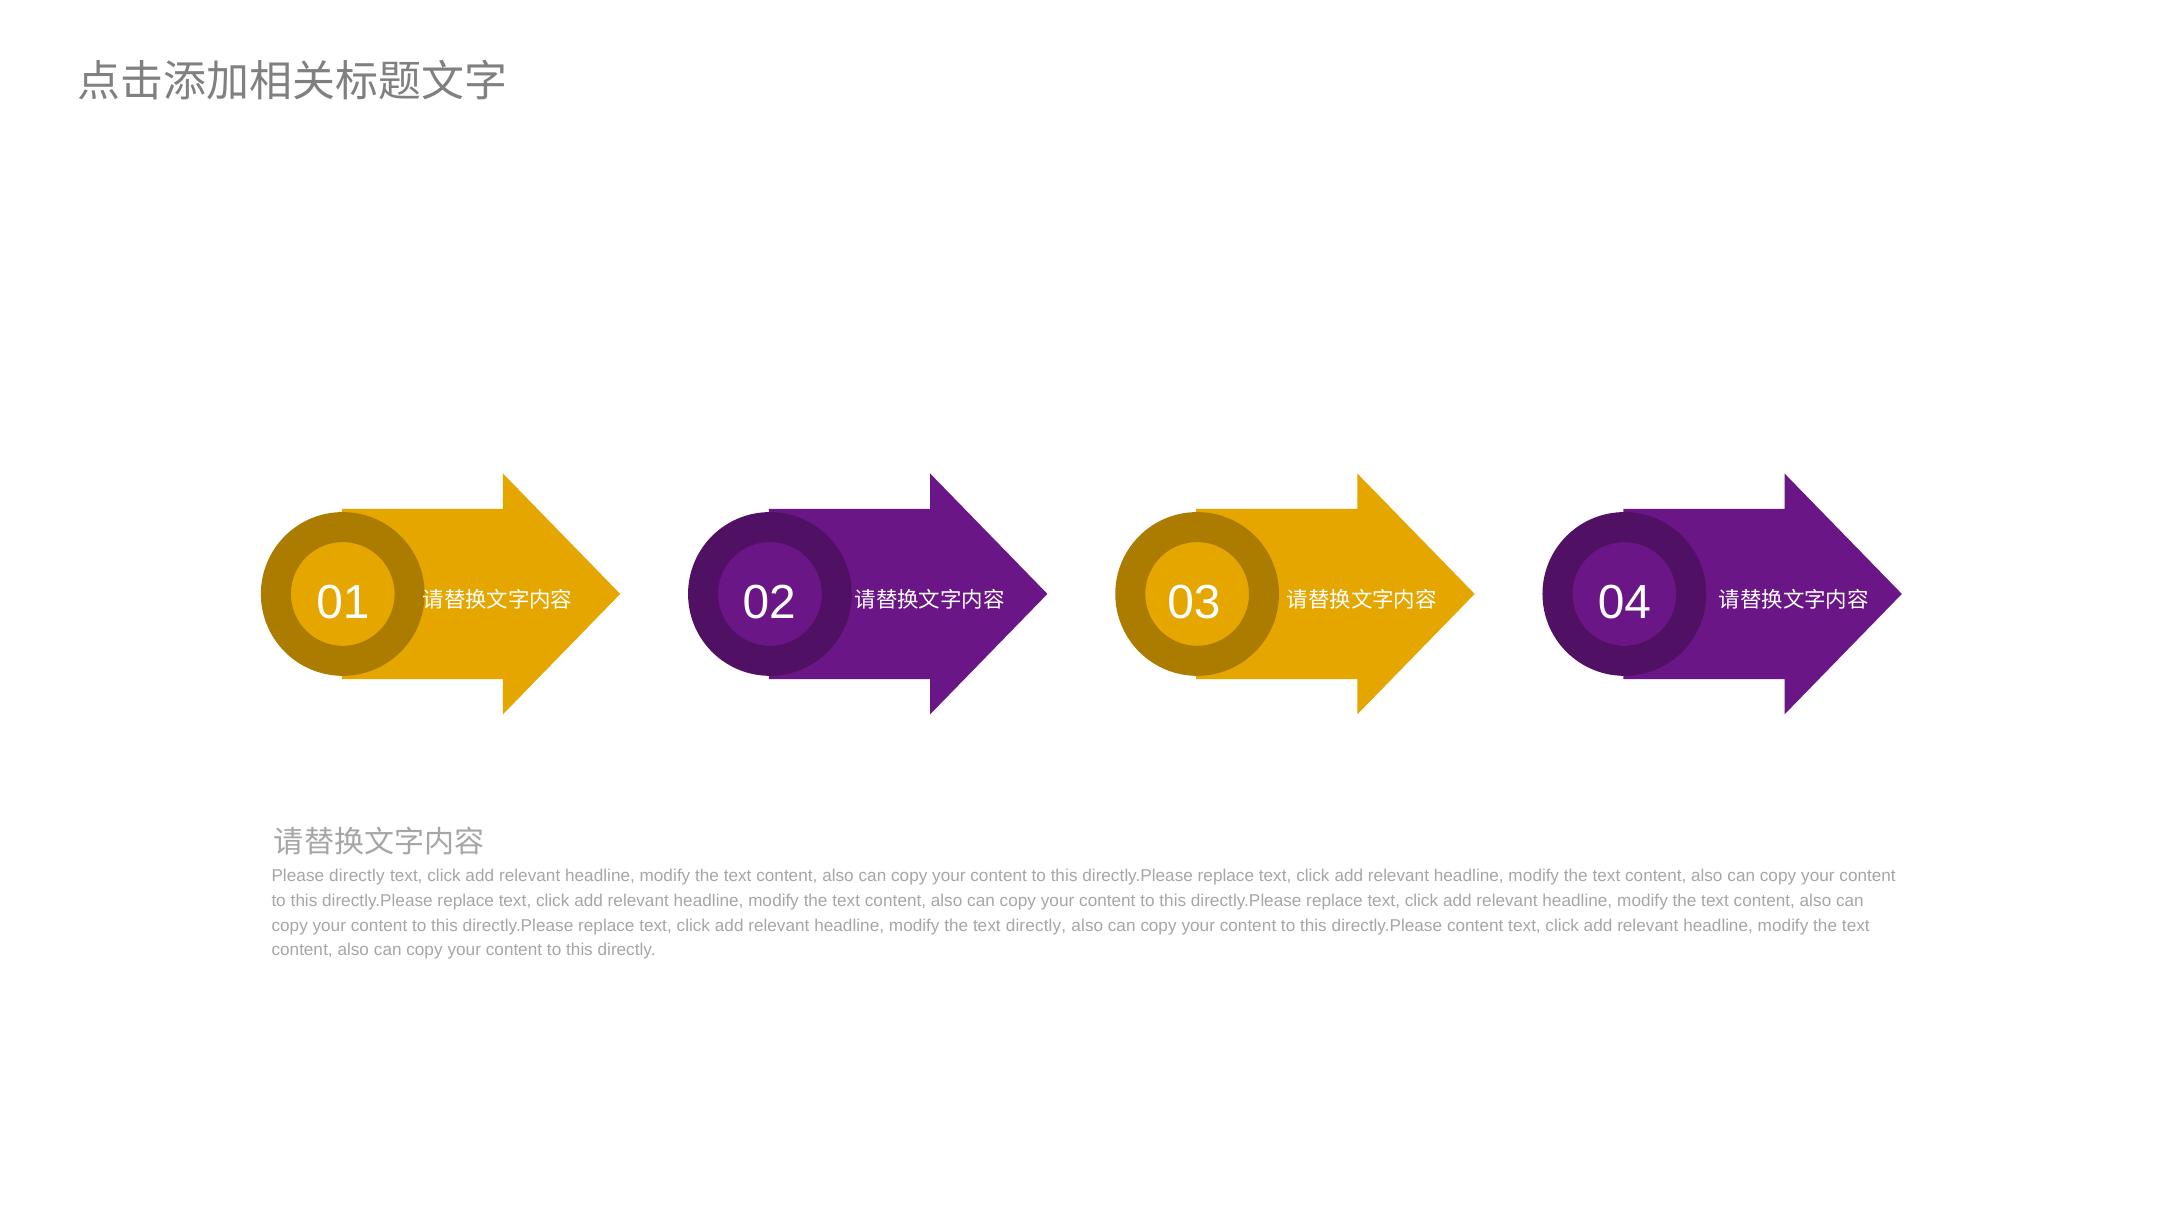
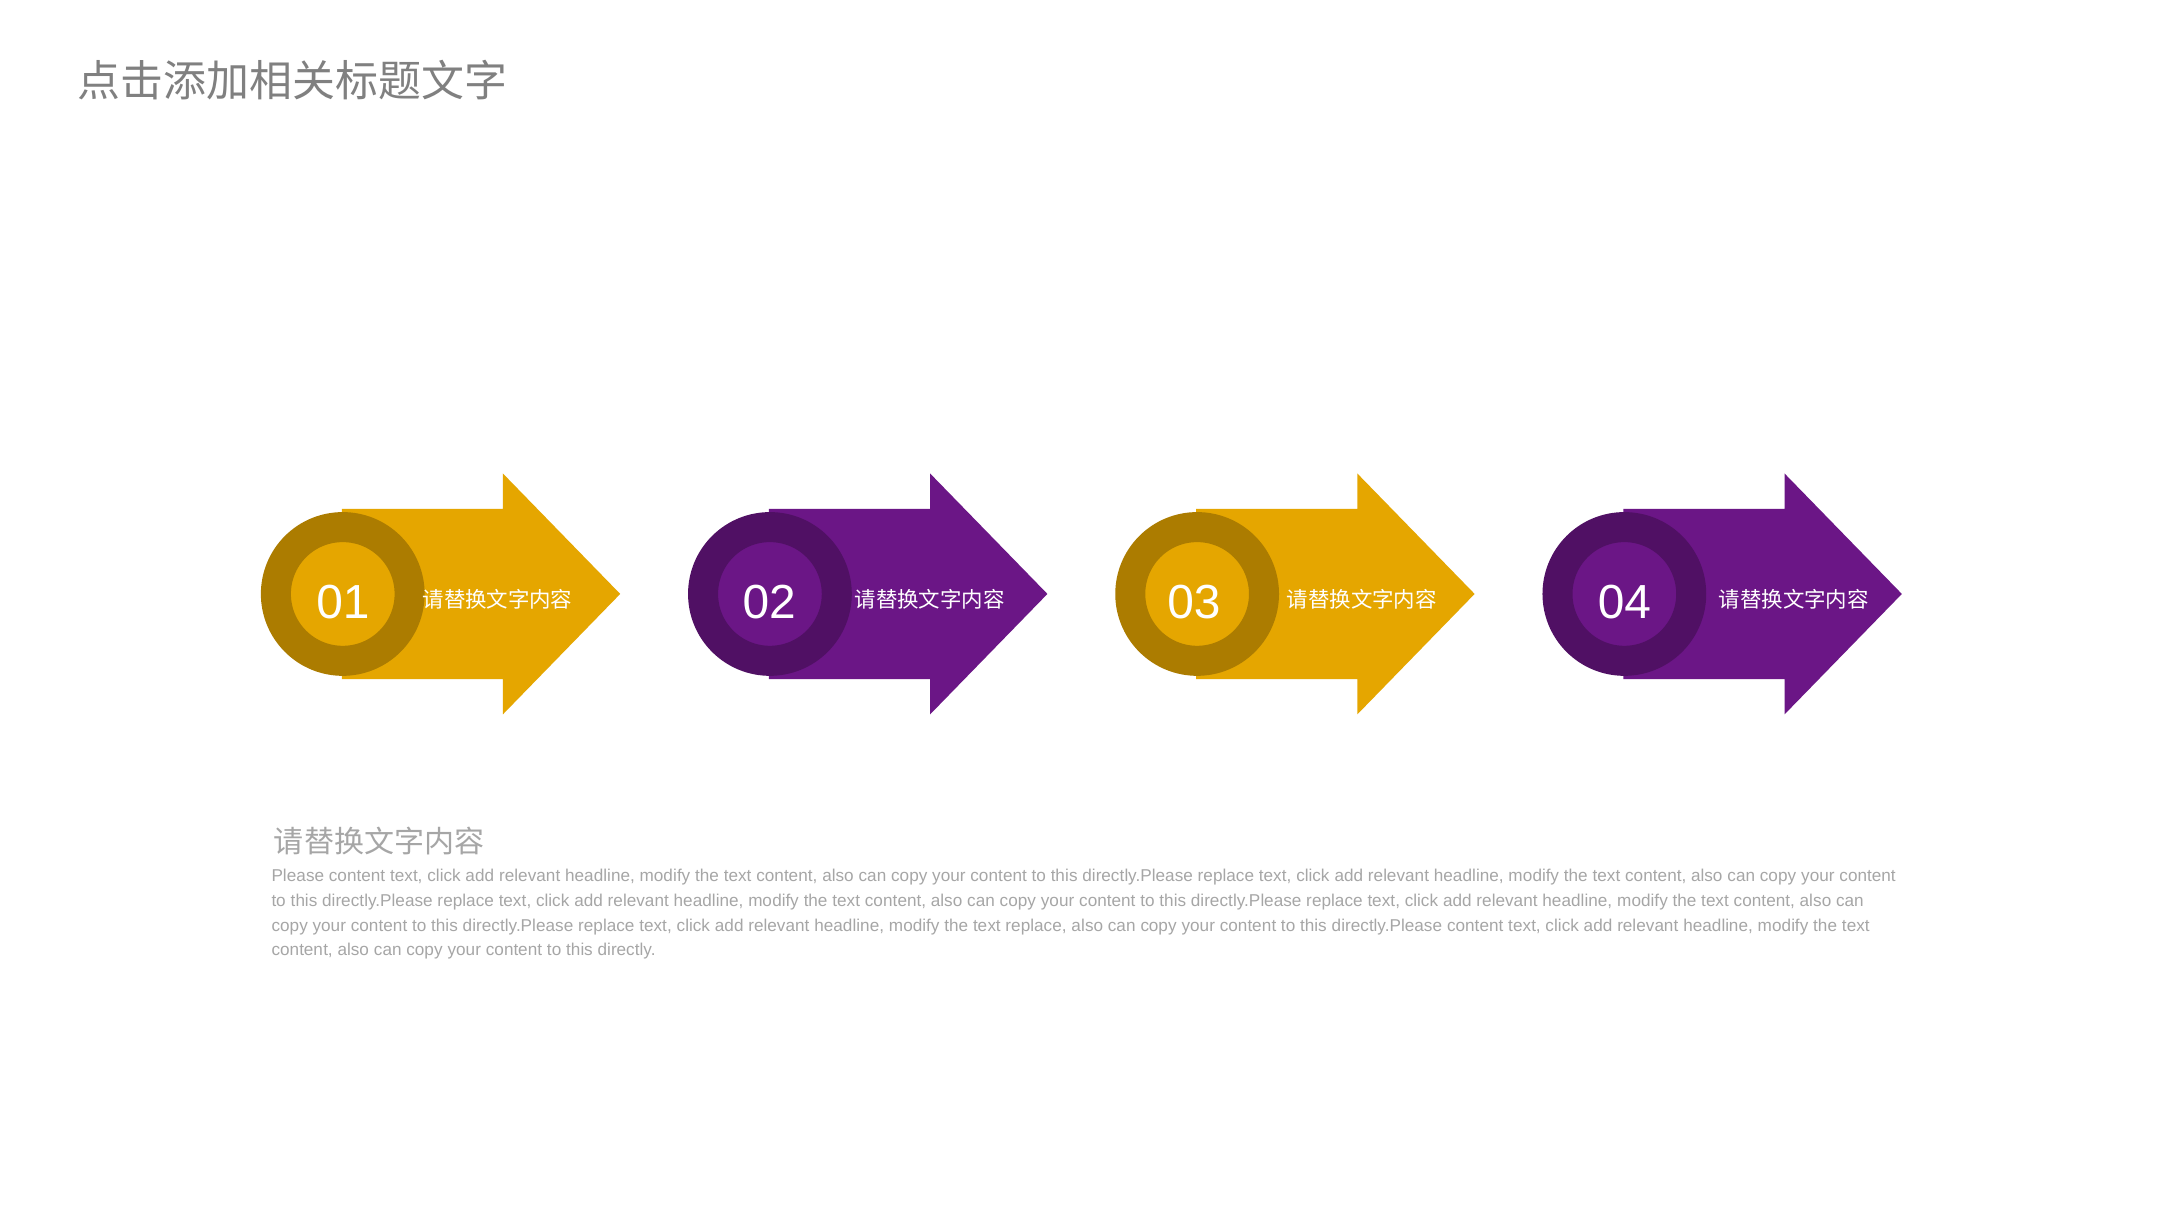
Please directly: directly -> content
text directly: directly -> replace
